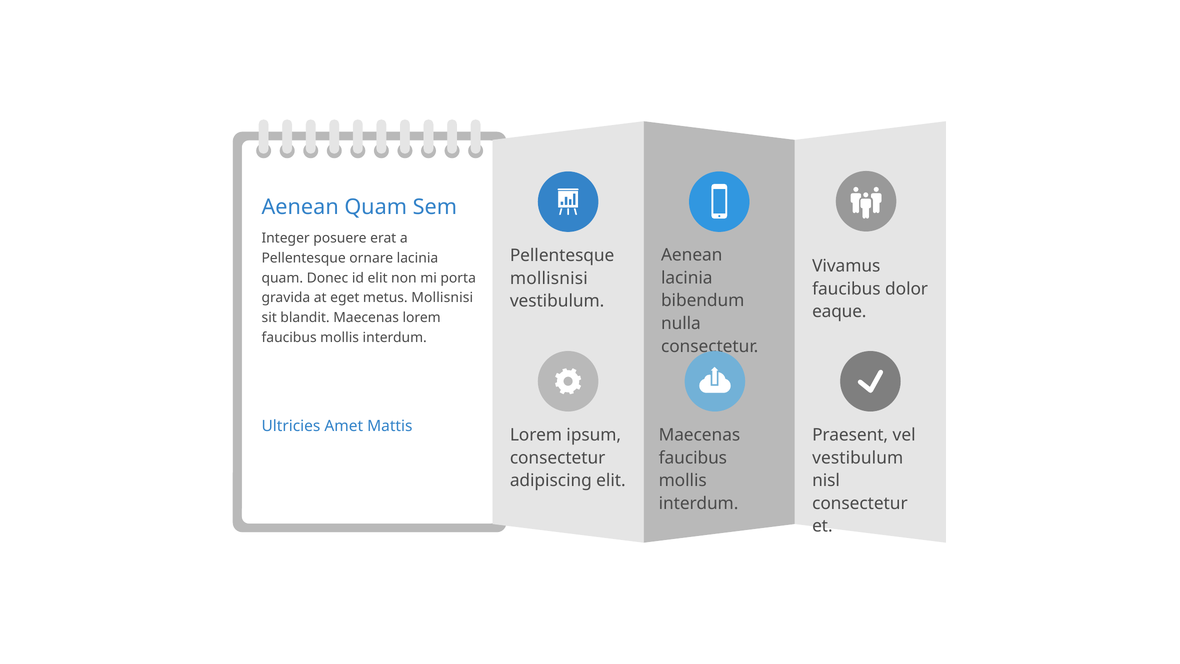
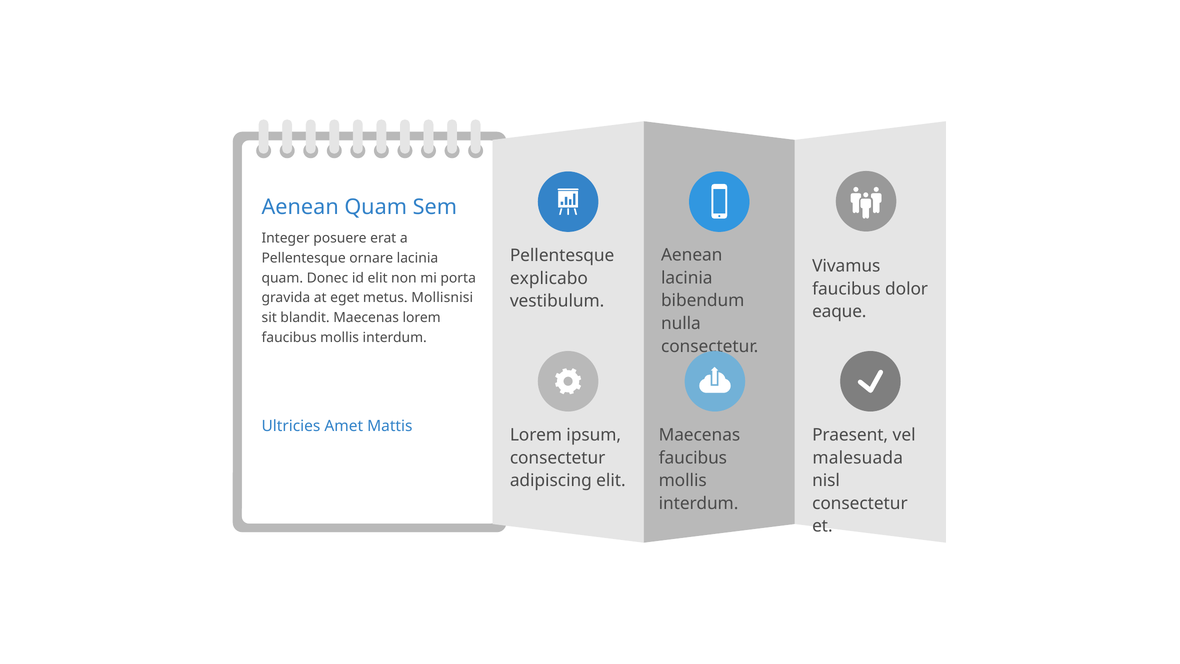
mollisnisi at (549, 278): mollisnisi -> explicabo
vestibulum at (858, 458): vestibulum -> malesuada
